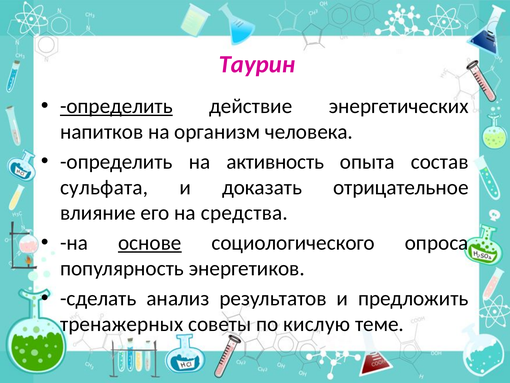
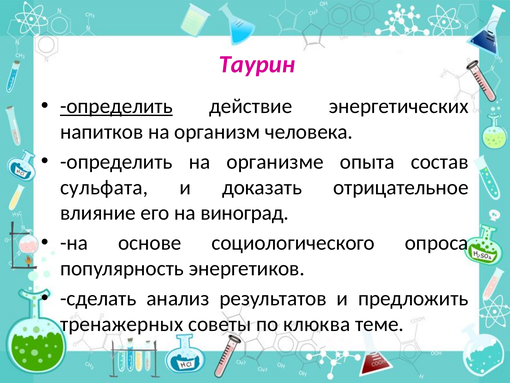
активность: активность -> организме
средства: средства -> виноград
основе underline: present -> none
кислую: кислую -> клюква
